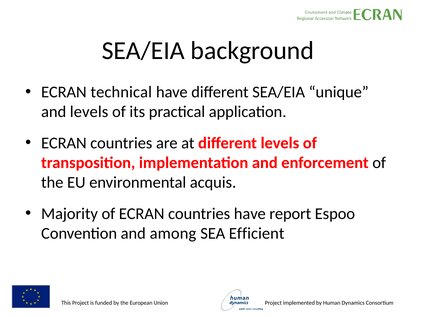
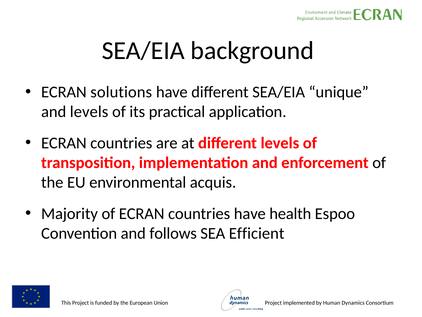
technical: technical -> solutions
report: report -> health
among: among -> follows
